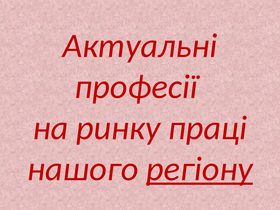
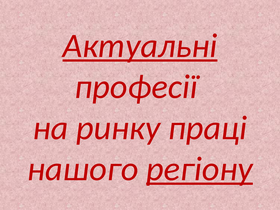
Актуальні underline: none -> present
